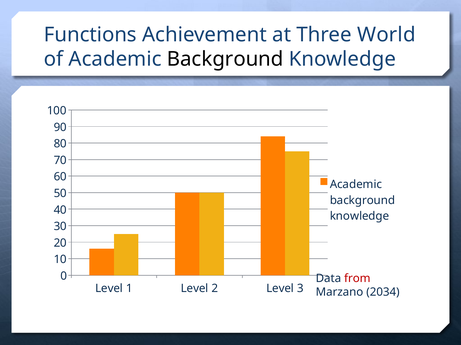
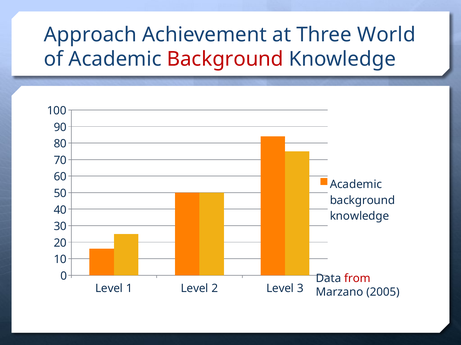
Functions: Functions -> Approach
Background at (225, 59) colour: black -> red
2034: 2034 -> 2005
